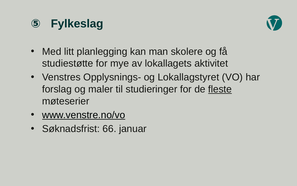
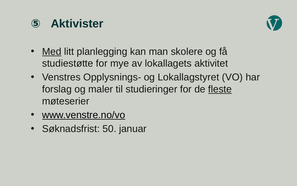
Fylkeslag: Fylkeslag -> Aktivister
Med underline: none -> present
66: 66 -> 50
